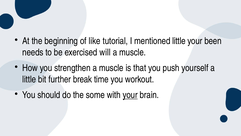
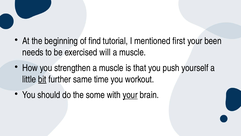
like: like -> find
mentioned little: little -> first
bit underline: none -> present
break: break -> same
